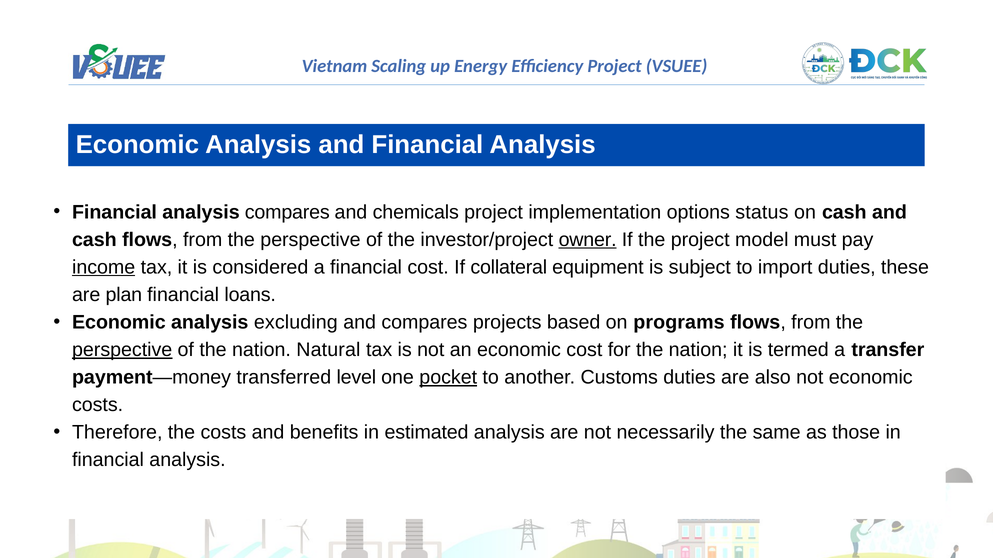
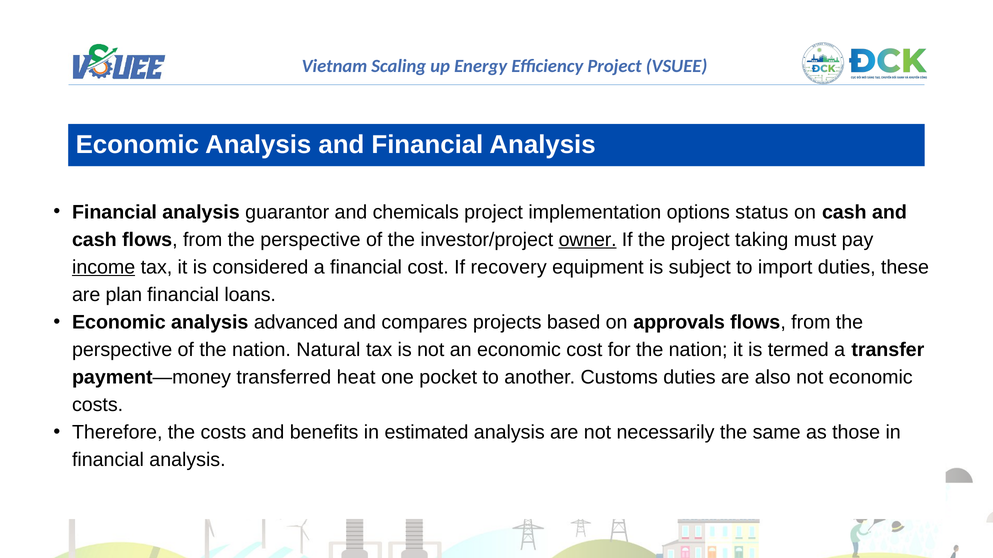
analysis compares: compares -> guarantor
model: model -> taking
collateral: collateral -> recovery
excluding: excluding -> advanced
programs: programs -> approvals
perspective at (122, 350) underline: present -> none
level: level -> heat
pocket underline: present -> none
